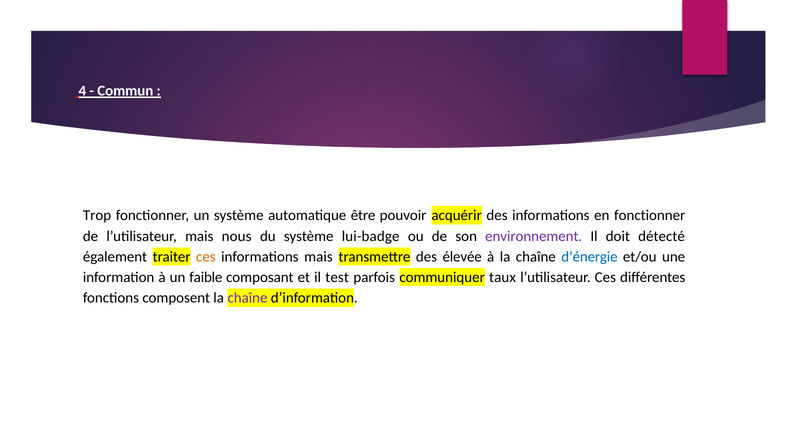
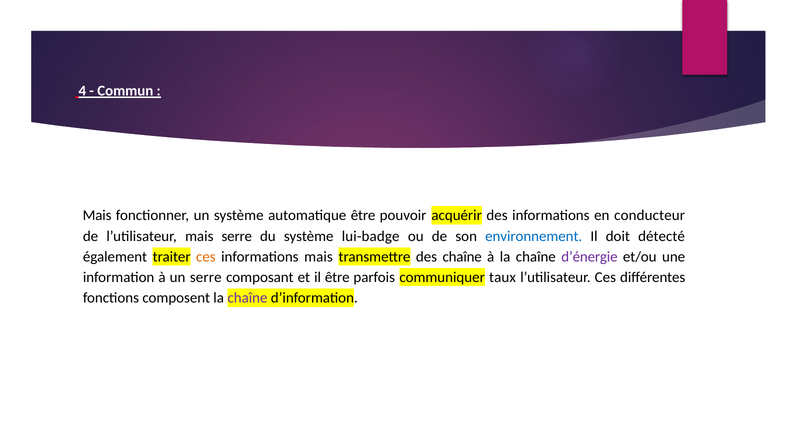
Trop at (97, 216): Trop -> Mais
en fonctionner: fonctionner -> conducteur
mais nous: nous -> serre
environnement colour: purple -> blue
des élevée: élevée -> chaîne
d’énergie colour: blue -> purple
un faible: faible -> serre
il test: test -> être
